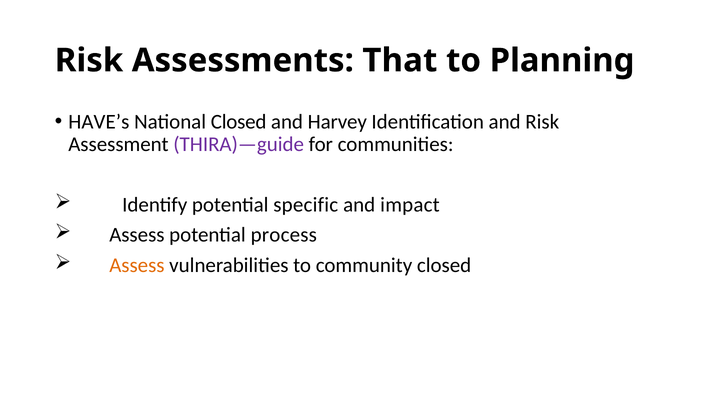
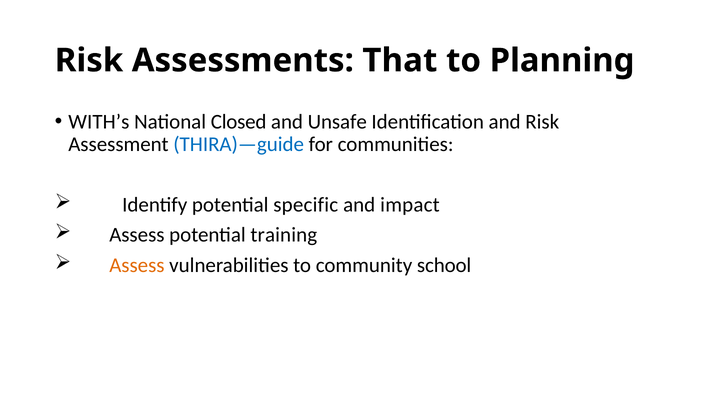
HAVE’s: HAVE’s -> WITH’s
Harvey: Harvey -> Unsafe
THIRA)—guide colour: purple -> blue
process: process -> training
community closed: closed -> school
